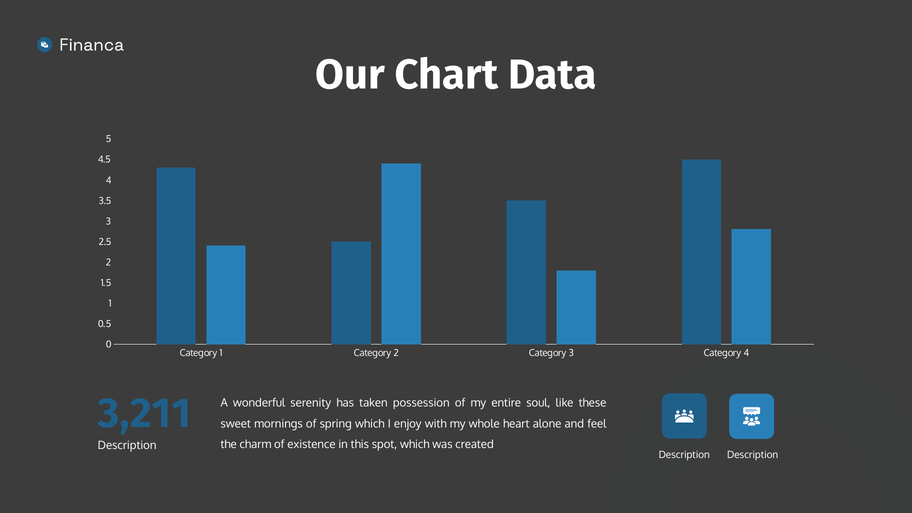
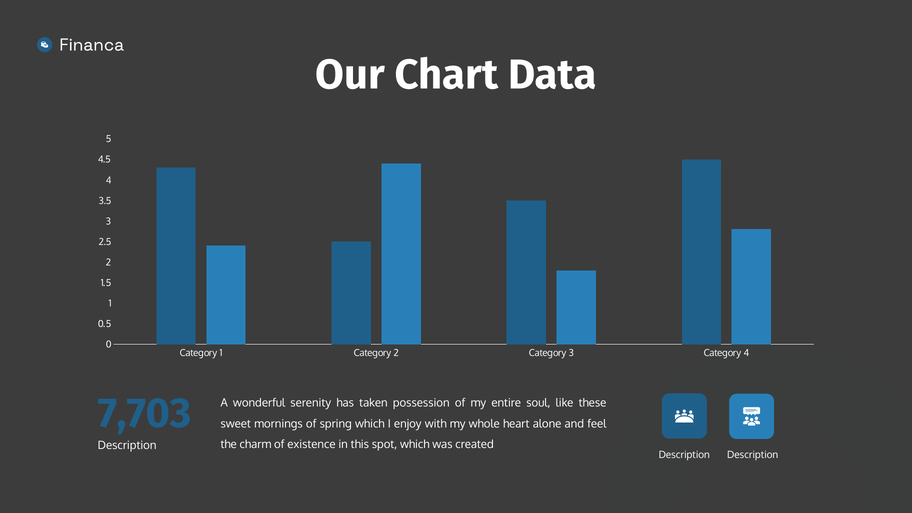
3,211: 3,211 -> 7,703
